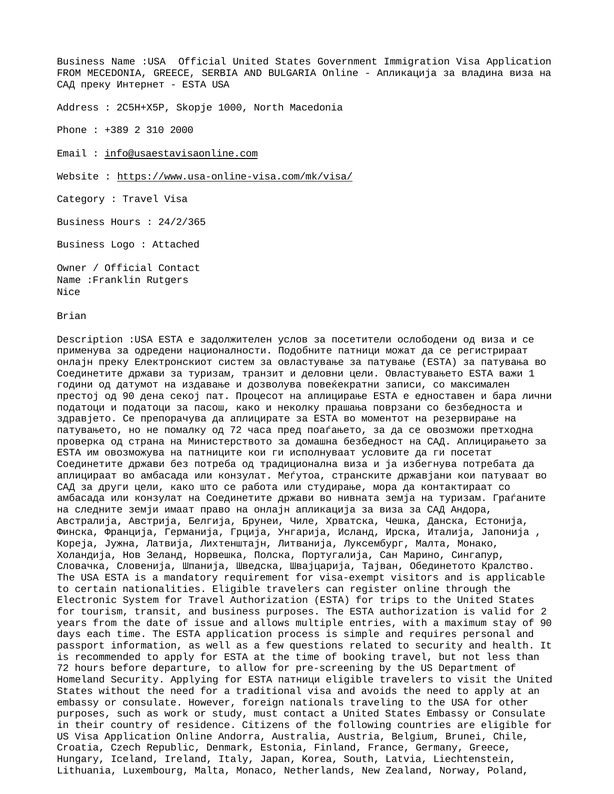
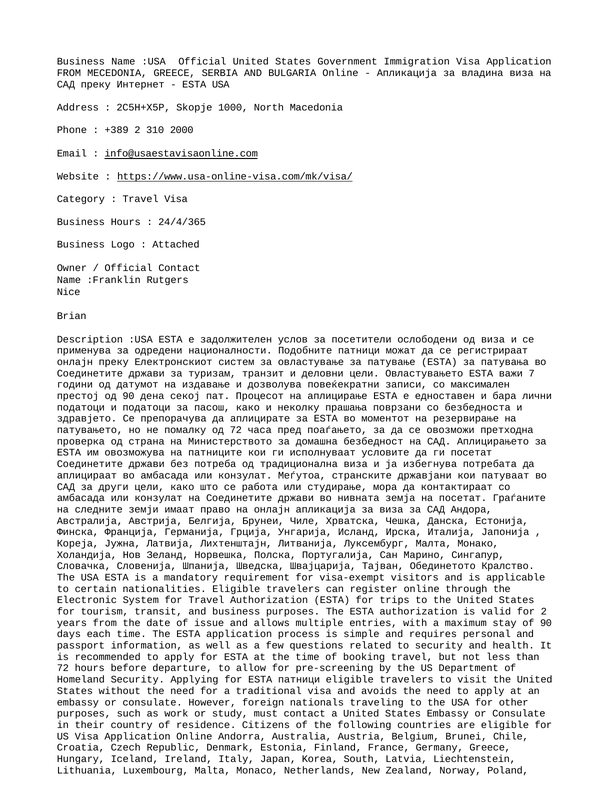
24/2/365: 24/2/365 -> 24/4/365
1: 1 -> 7
на туризам: туризам -> посетат
